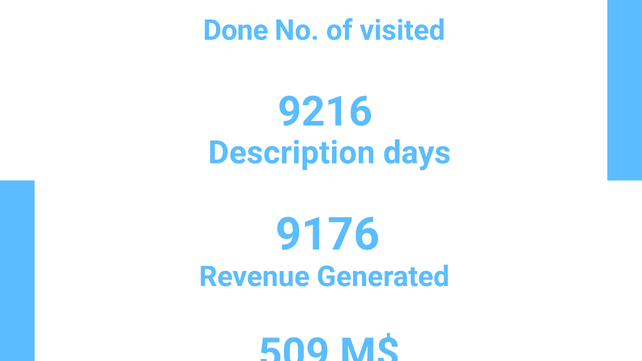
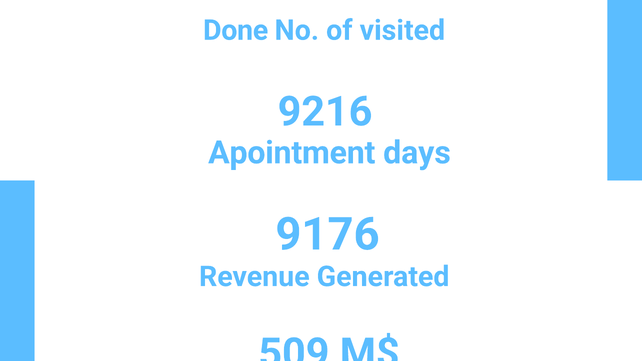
Description: Description -> Apointment
